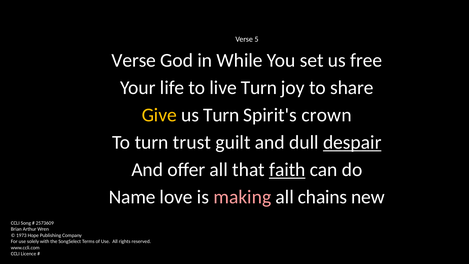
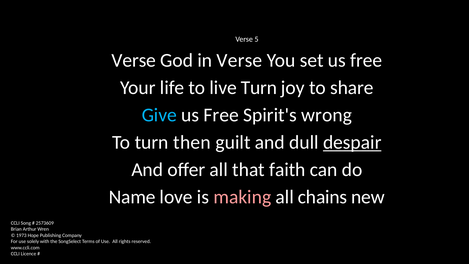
in While: While -> Verse
Give colour: yellow -> light blue
Turn at (221, 115): Turn -> Free
crown: crown -> wrong
trust: trust -> then
faith underline: present -> none
